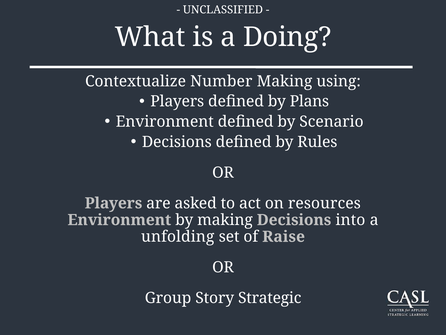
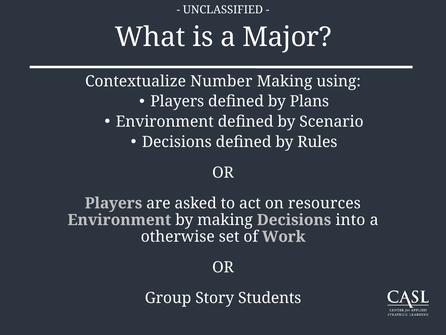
Doing: Doing -> Major
unfolding: unfolding -> otherwise
Raise: Raise -> Work
Strategic: Strategic -> Students
